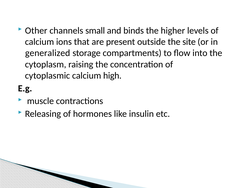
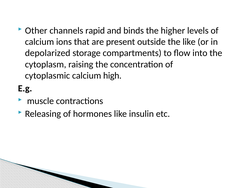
small: small -> rapid
the site: site -> like
generalized: generalized -> depolarized
